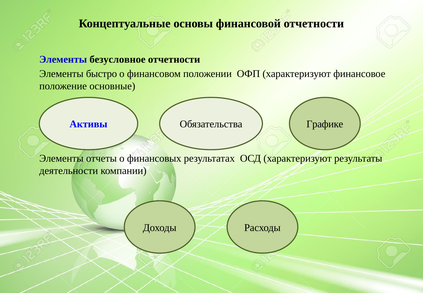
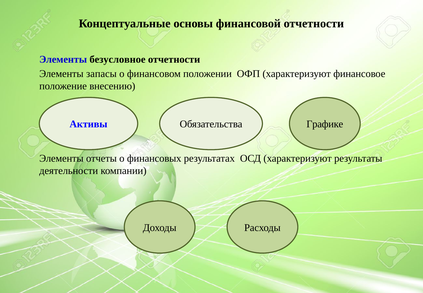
быстро: быстро -> запасы
основные: основные -> внесению
